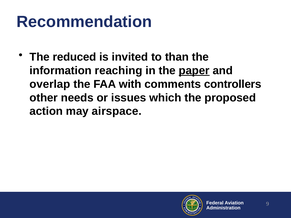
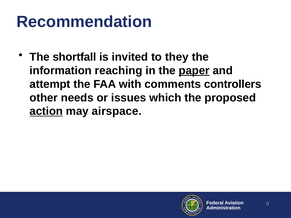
reduced: reduced -> shortfall
than: than -> they
overlap: overlap -> attempt
action underline: none -> present
